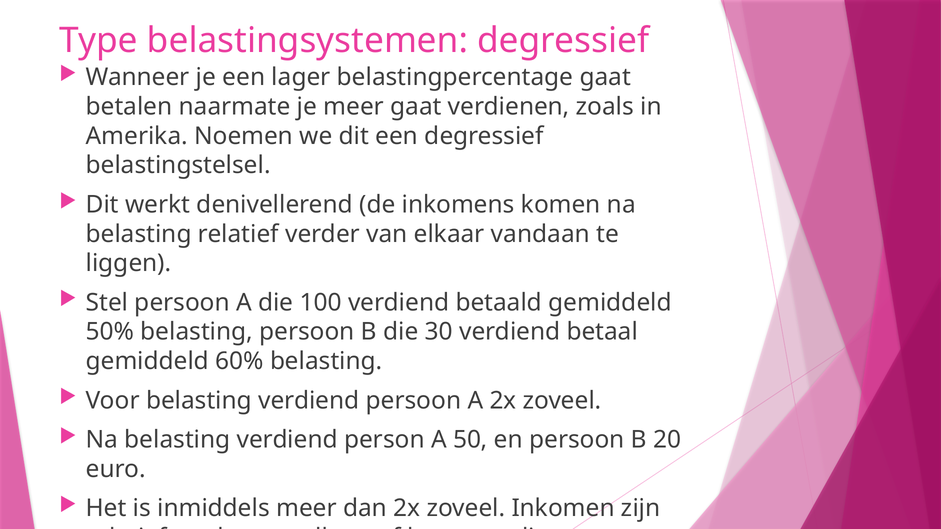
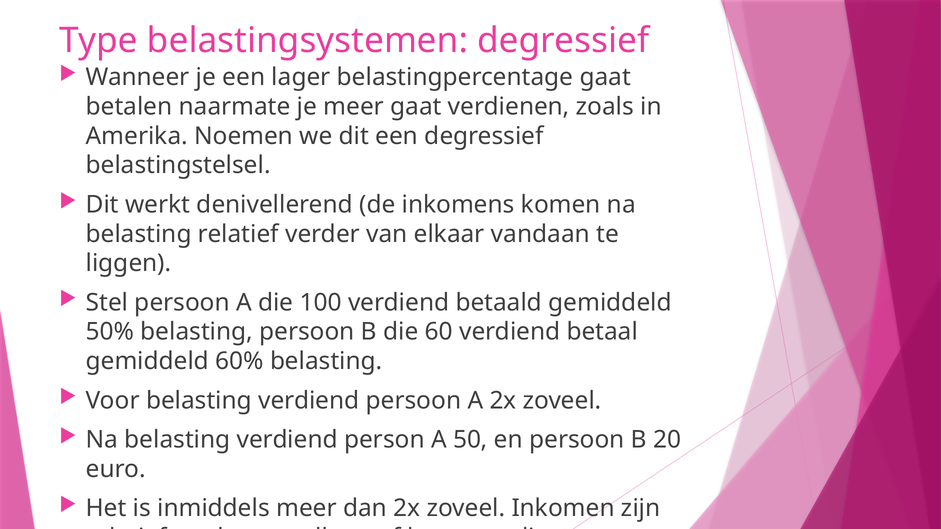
30: 30 -> 60
